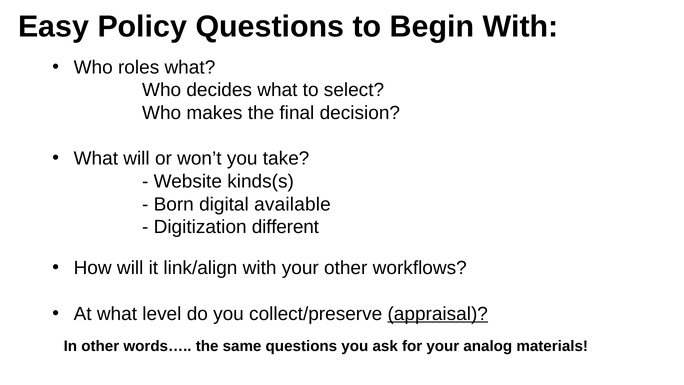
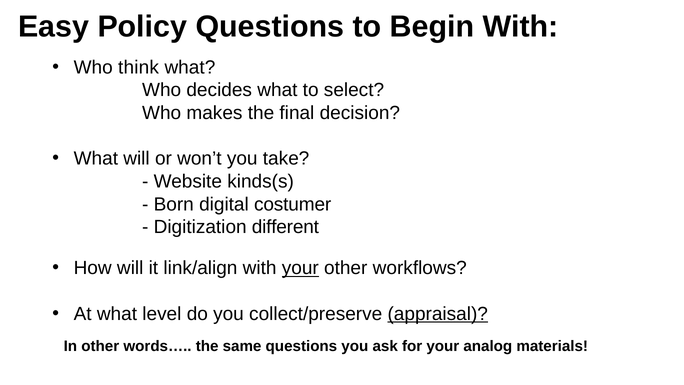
roles: roles -> think
available: available -> costumer
your at (300, 268) underline: none -> present
